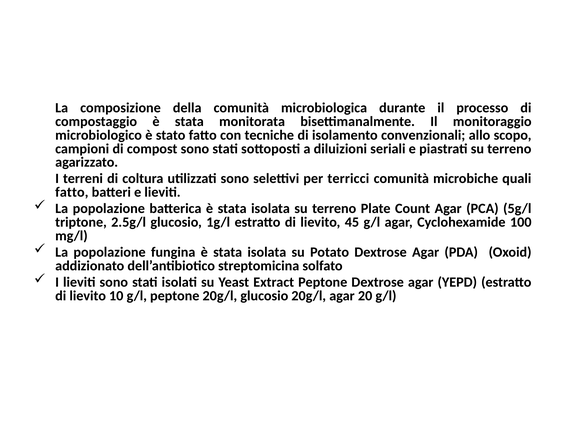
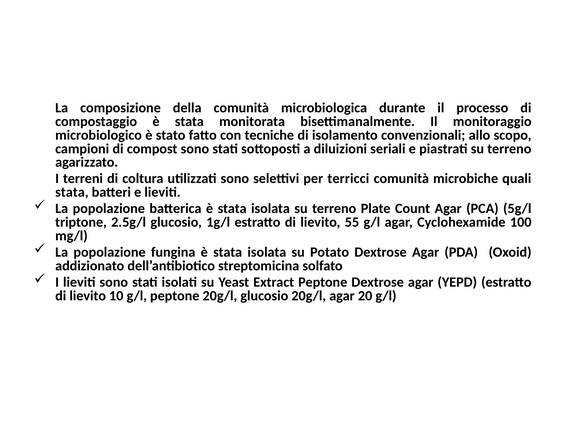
fatto at (72, 192): fatto -> stata
45: 45 -> 55
